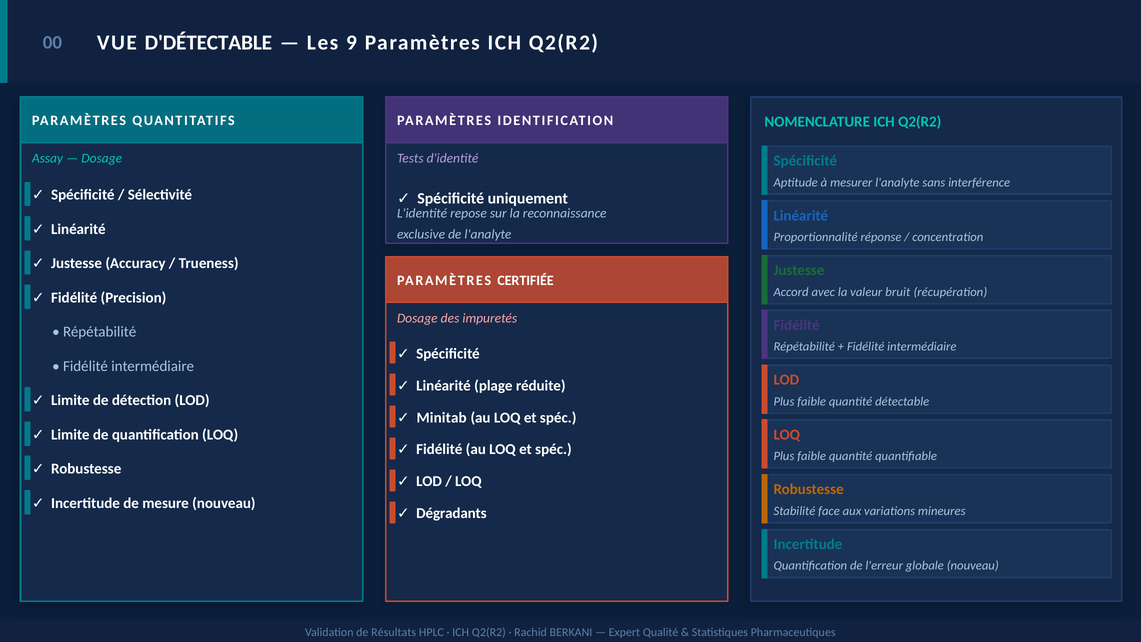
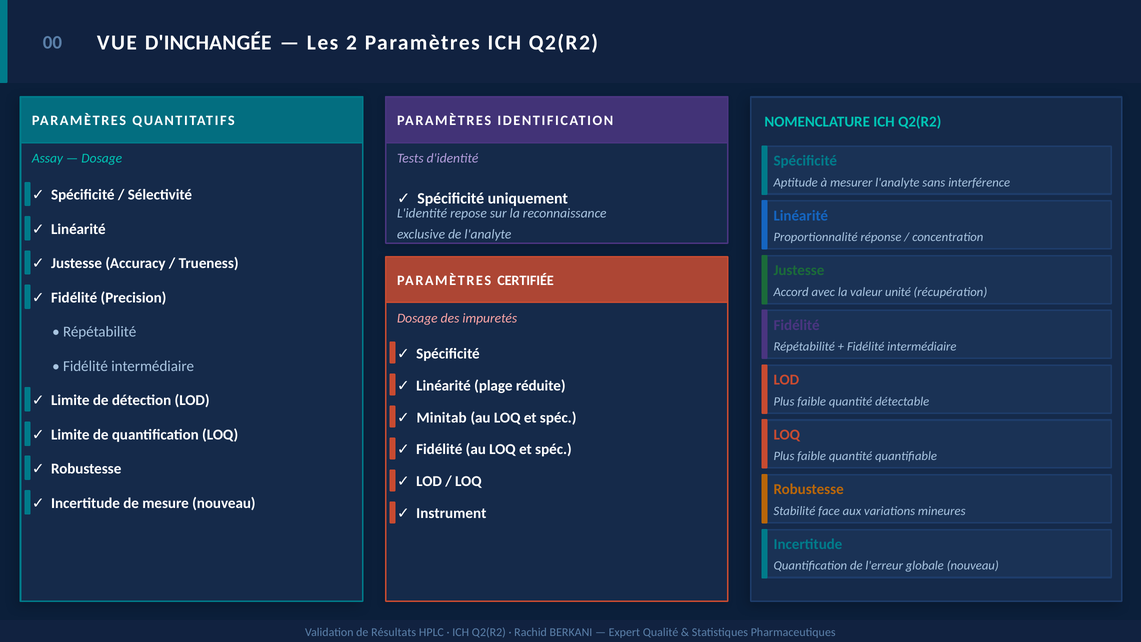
D'DÉTECTABLE: D'DÉTECTABLE -> D'INCHANGÉE
9: 9 -> 2
bruit: bruit -> unité
Dégradants: Dégradants -> Instrument
